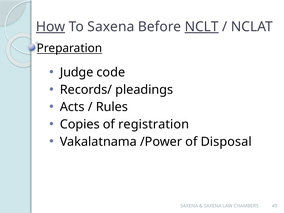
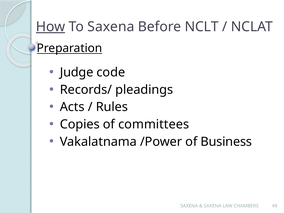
NCLT underline: present -> none
registration: registration -> committees
Disposal: Disposal -> Business
